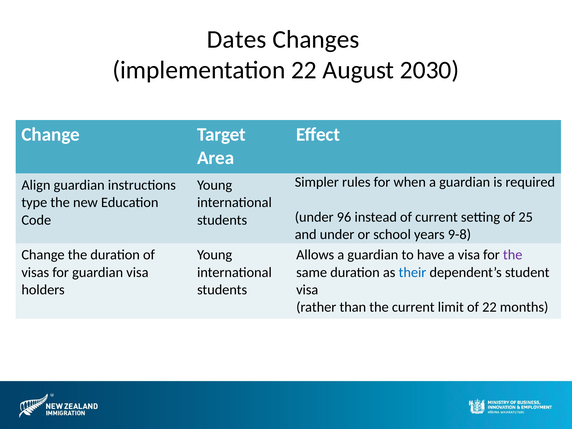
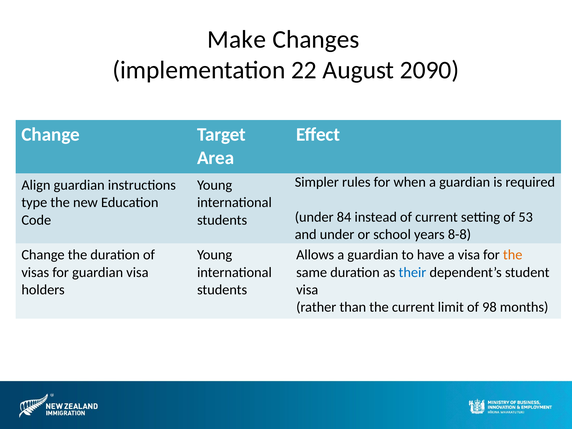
Dates: Dates -> Make
2030: 2030 -> 2090
96: 96 -> 84
25: 25 -> 53
9-8: 9-8 -> 8-8
the at (513, 255) colour: purple -> orange
of 22: 22 -> 98
